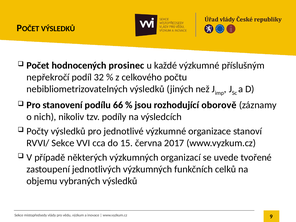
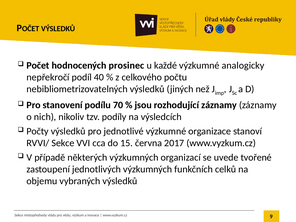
příslušným: příslušným -> analogicky
32: 32 -> 40
66: 66 -> 70
rozhodující oborově: oborově -> záznamy
